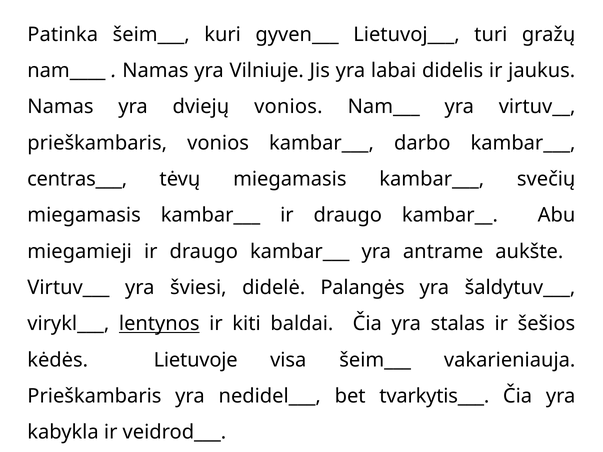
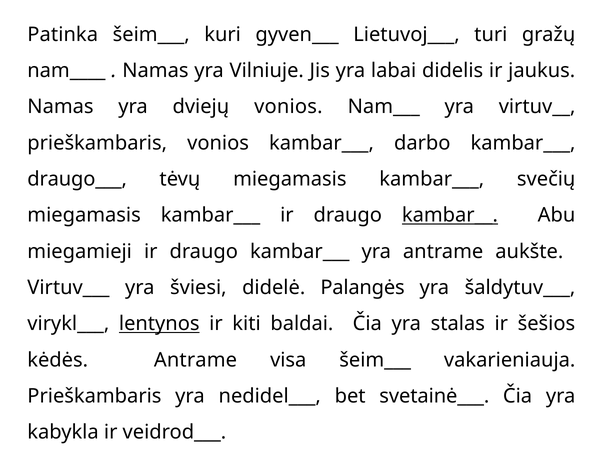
centras___: centras___ -> draugo___
kambar__ underline: none -> present
kėdės Lietuvoje: Lietuvoje -> Antrame
tvarkytis___: tvarkytis___ -> svetainė___
